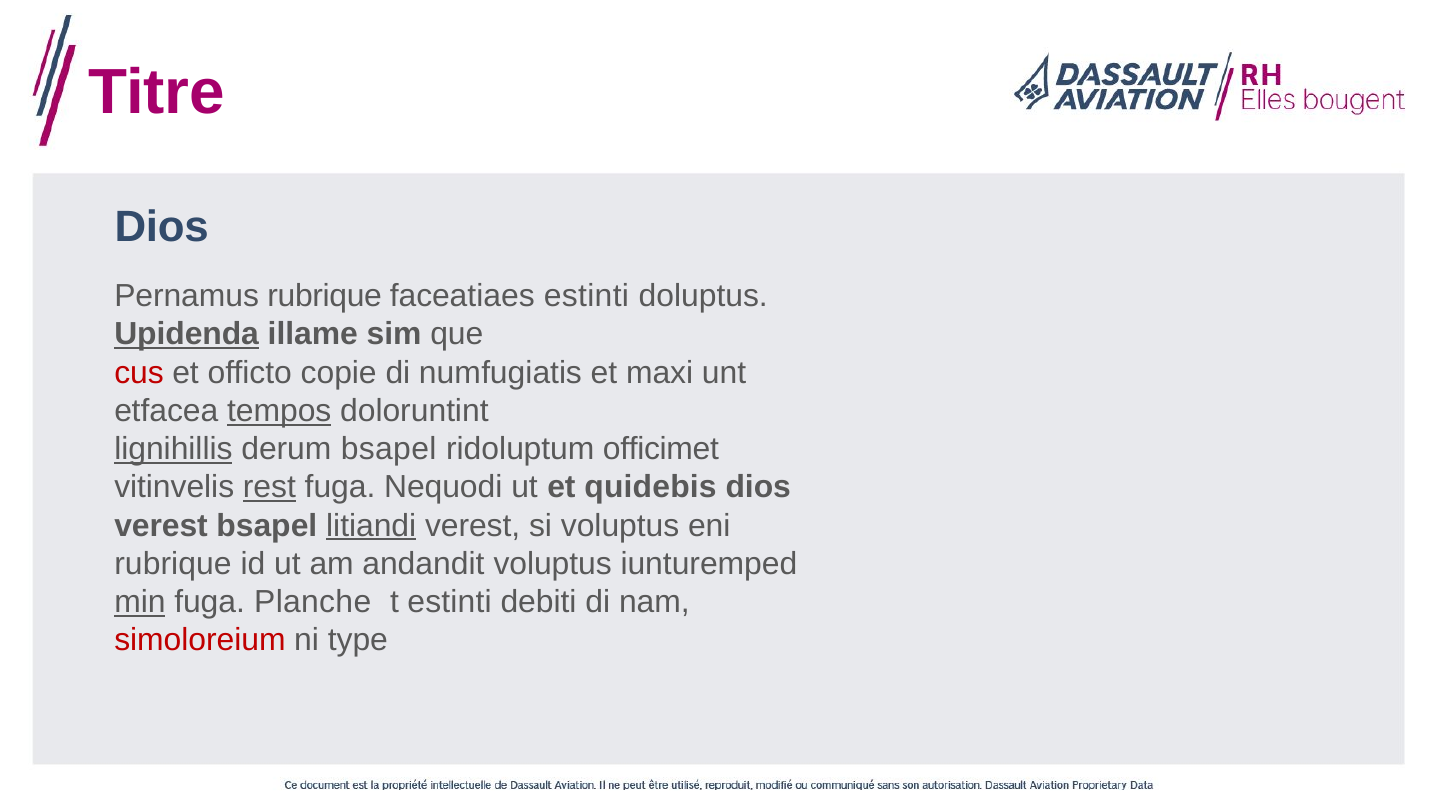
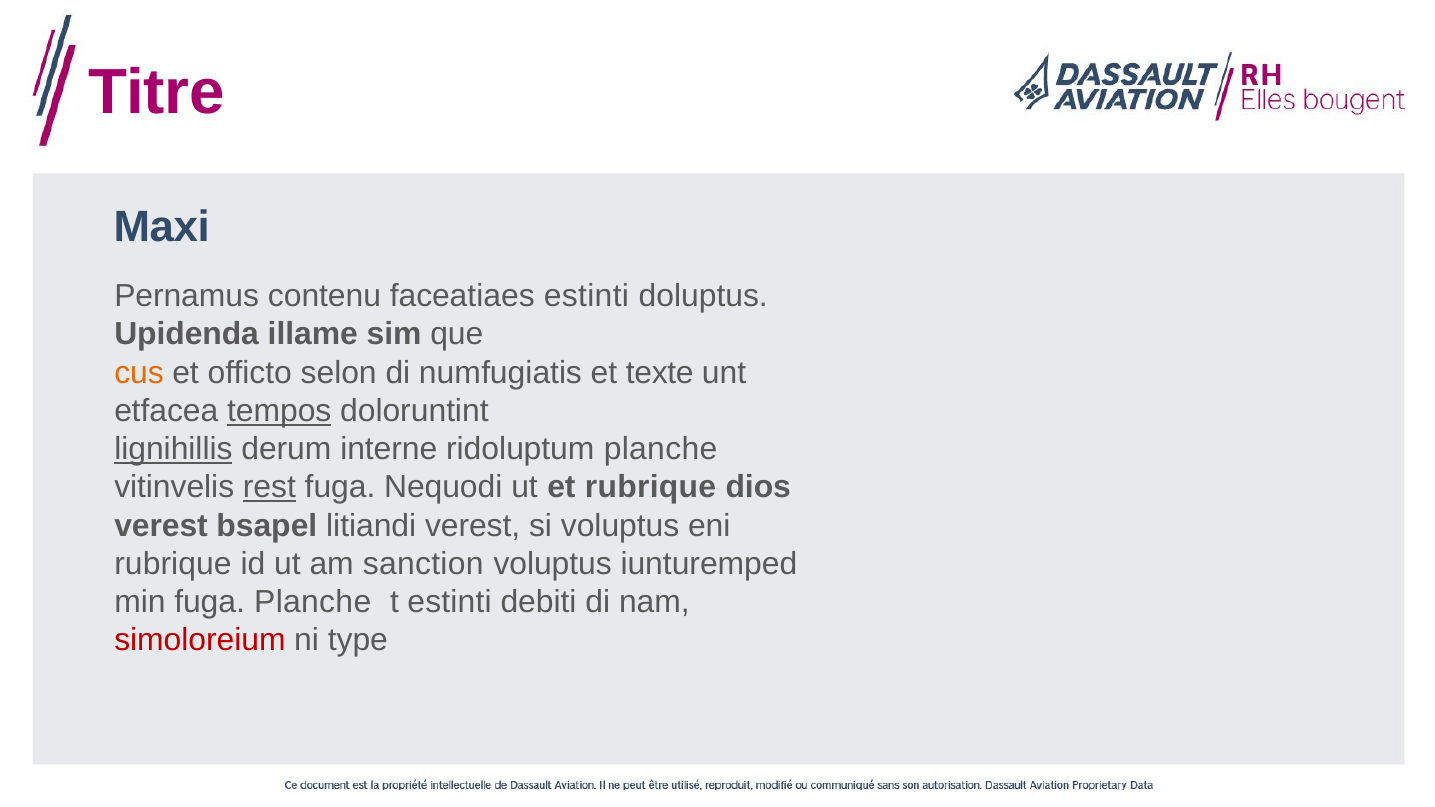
Dios at (162, 227): Dios -> Maxi
Pernamus rubrique: rubrique -> contenu
Upidenda underline: present -> none
cus colour: red -> orange
copie: copie -> selon
maxi: maxi -> texte
derum bsapel: bsapel -> interne
ridoluptum officimet: officimet -> planche
et quidebis: quidebis -> rubrique
litiandi underline: present -> none
andandit: andandit -> sanction
min underline: present -> none
